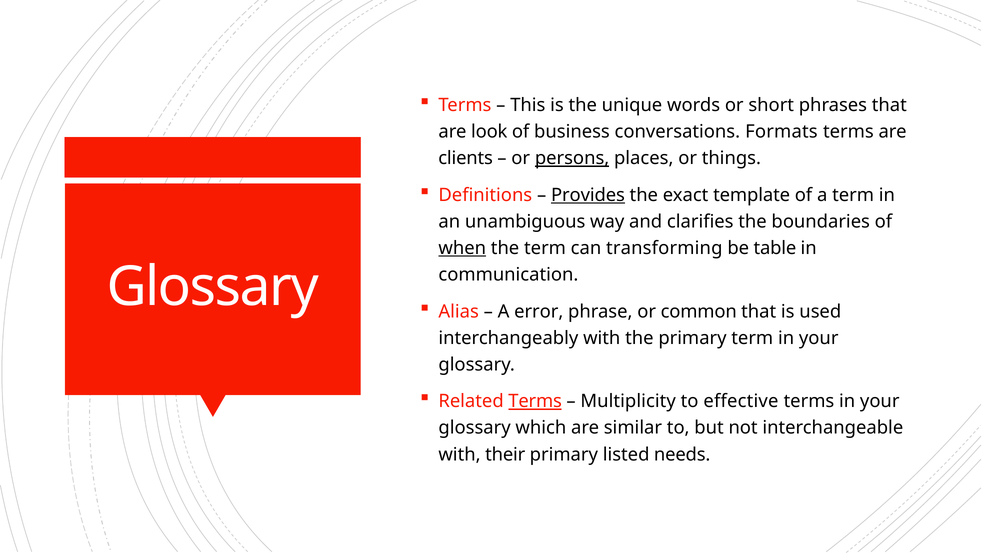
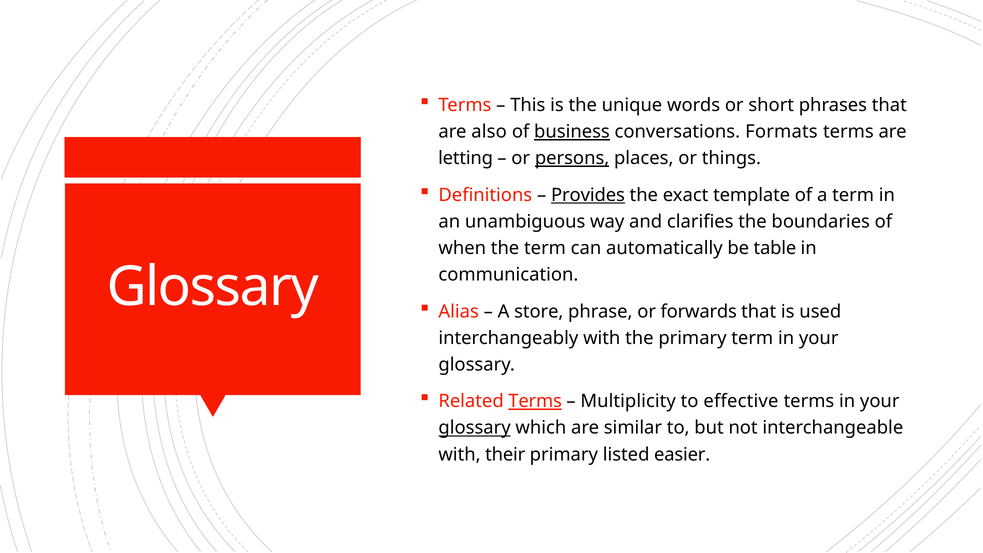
look: look -> also
business underline: none -> present
clients: clients -> letting
when underline: present -> none
transforming: transforming -> automatically
error: error -> store
common: common -> forwards
glossary at (475, 428) underline: none -> present
needs: needs -> easier
